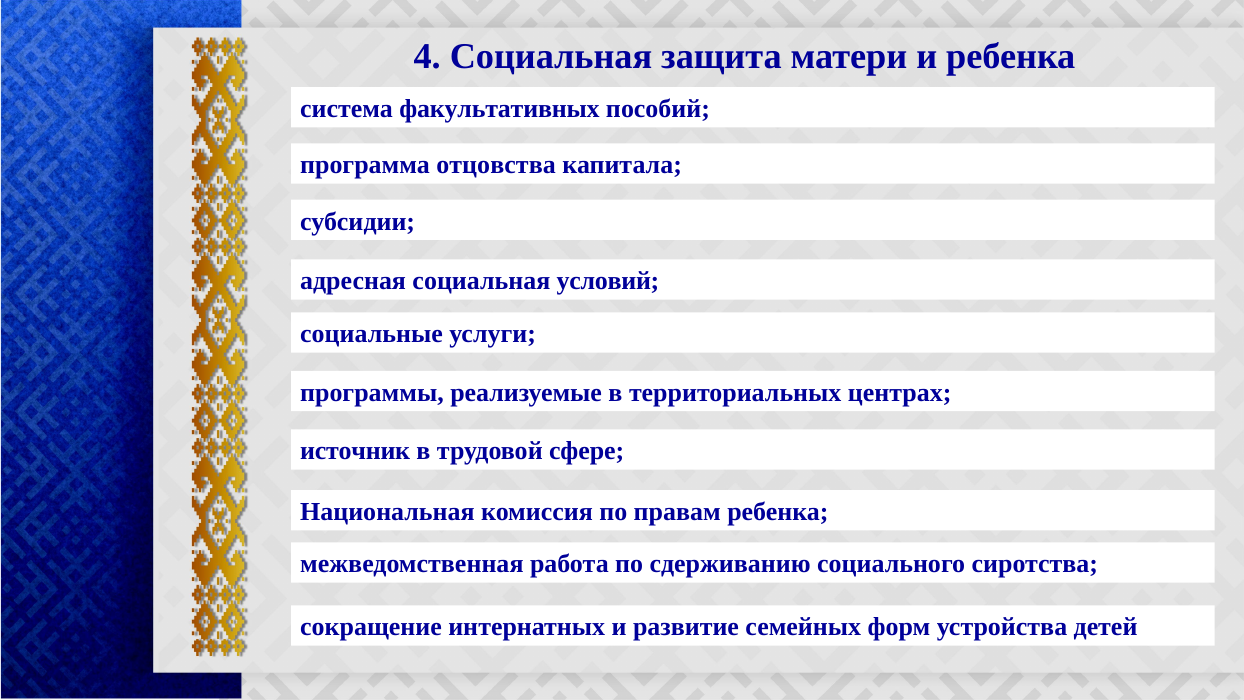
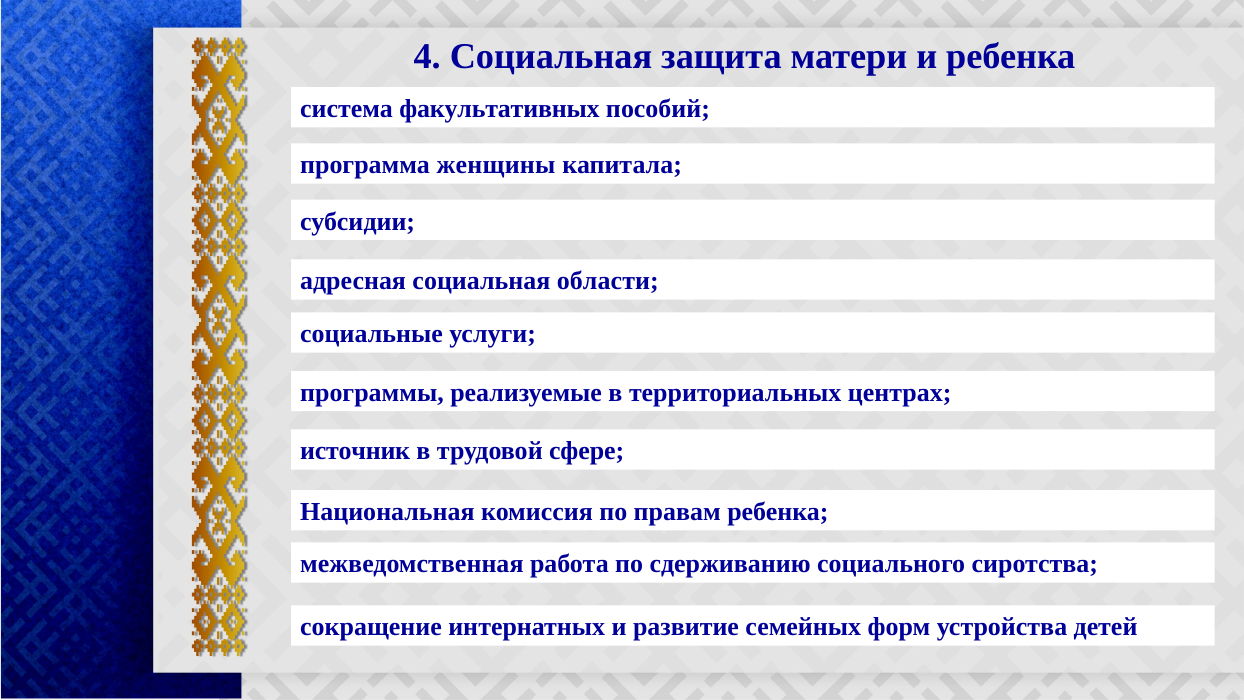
отцовства: отцовства -> женщины
условий: условий -> области
